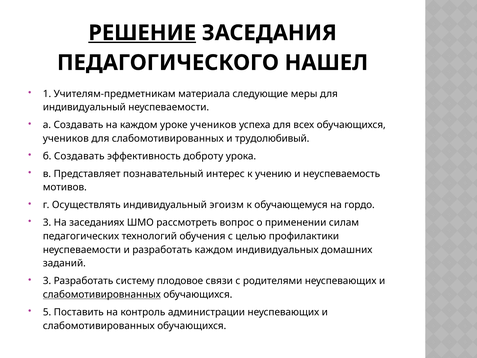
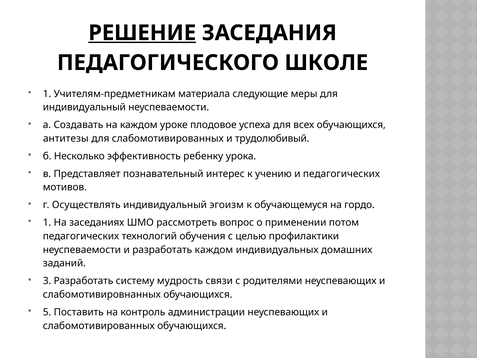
НАШЕЛ: НАШЕЛ -> ШКОЛЕ
уроке учеников: учеников -> плодовое
учеников at (66, 138): учеников -> антитезы
б Создавать: Создавать -> Несколько
доброту: доброту -> ребенку
и неуспеваемость: неуспеваемость -> педагогических
3 at (47, 222): 3 -> 1
силам: силам -> потом
плодовое: плодовое -> мудрость
слабомотивировнанных underline: present -> none
